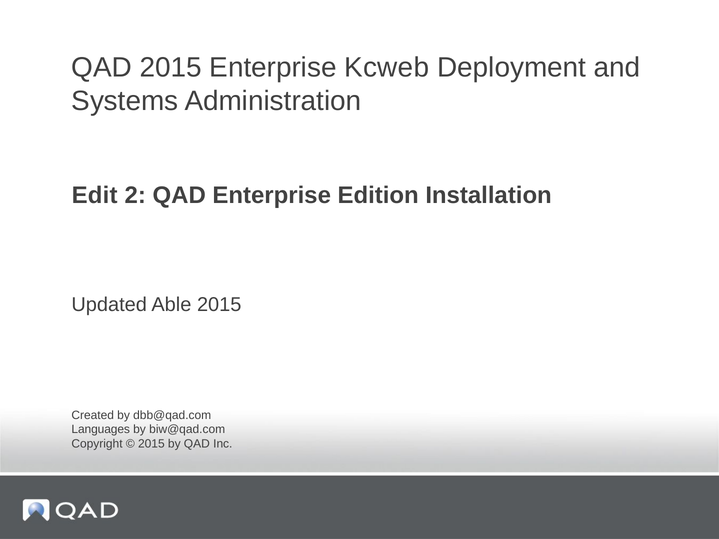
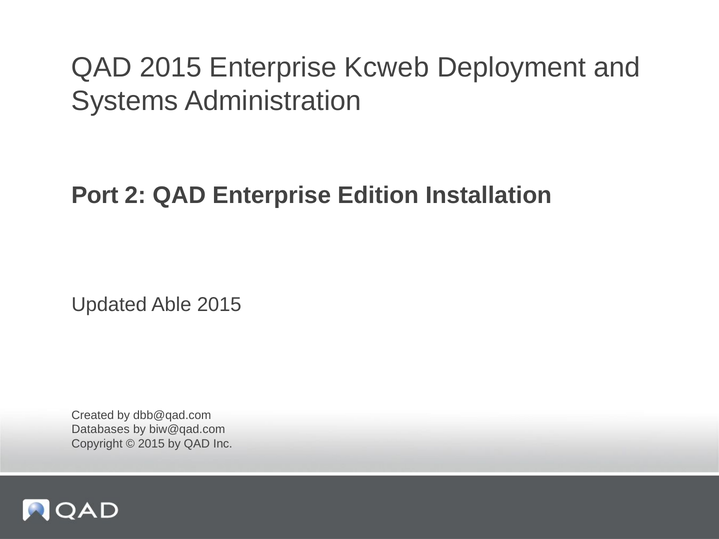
Edit: Edit -> Port
Languages: Languages -> Databases
